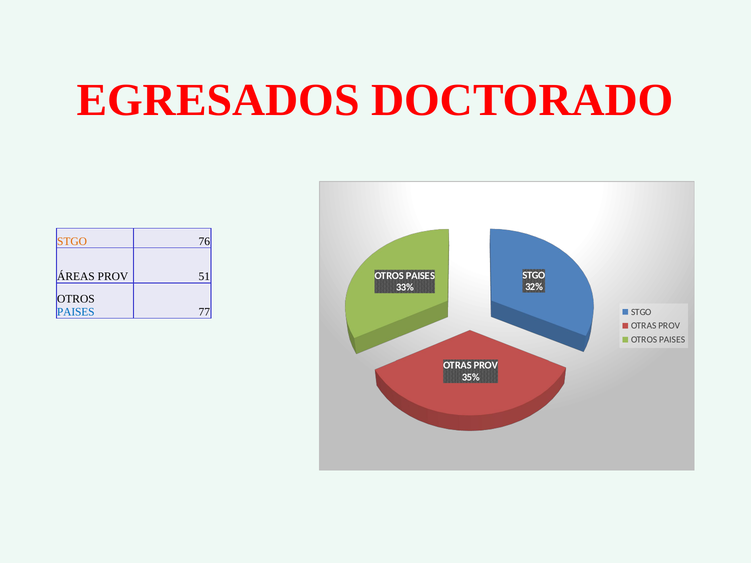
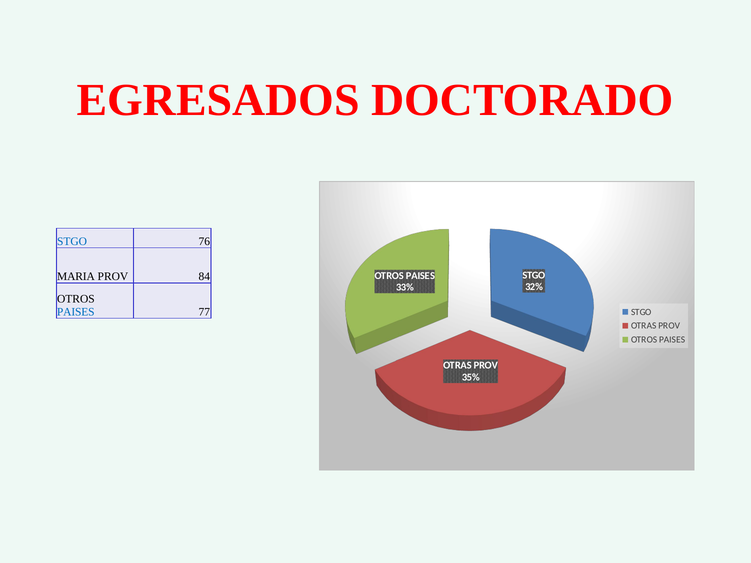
STGO at (72, 242) colour: orange -> blue
ÁREAS: ÁREAS -> MARIA
51: 51 -> 84
